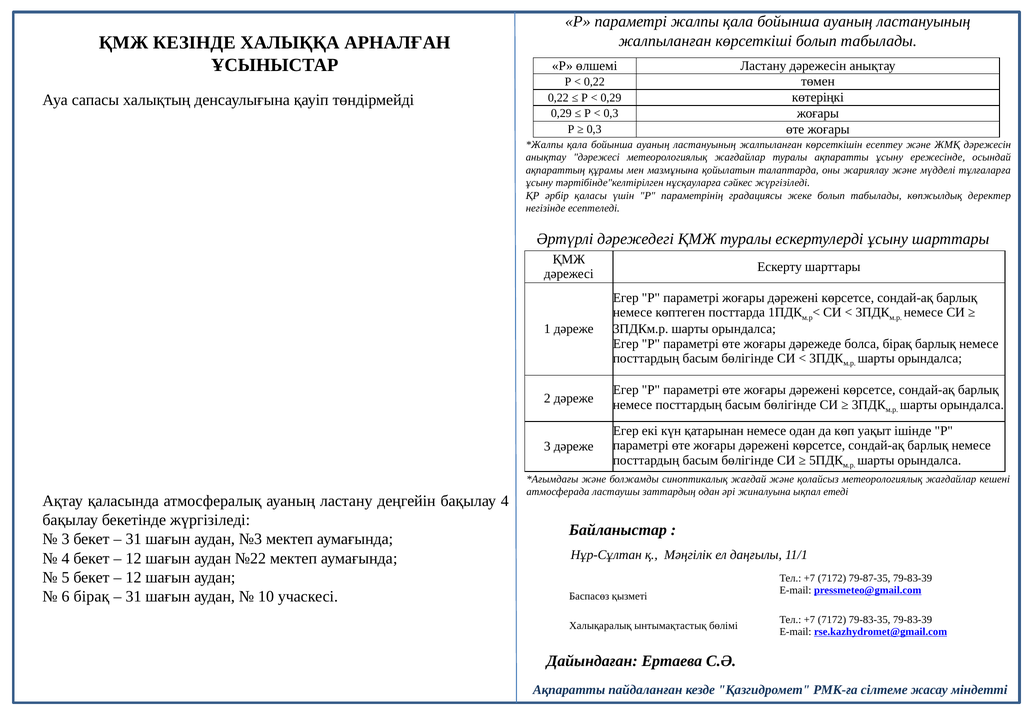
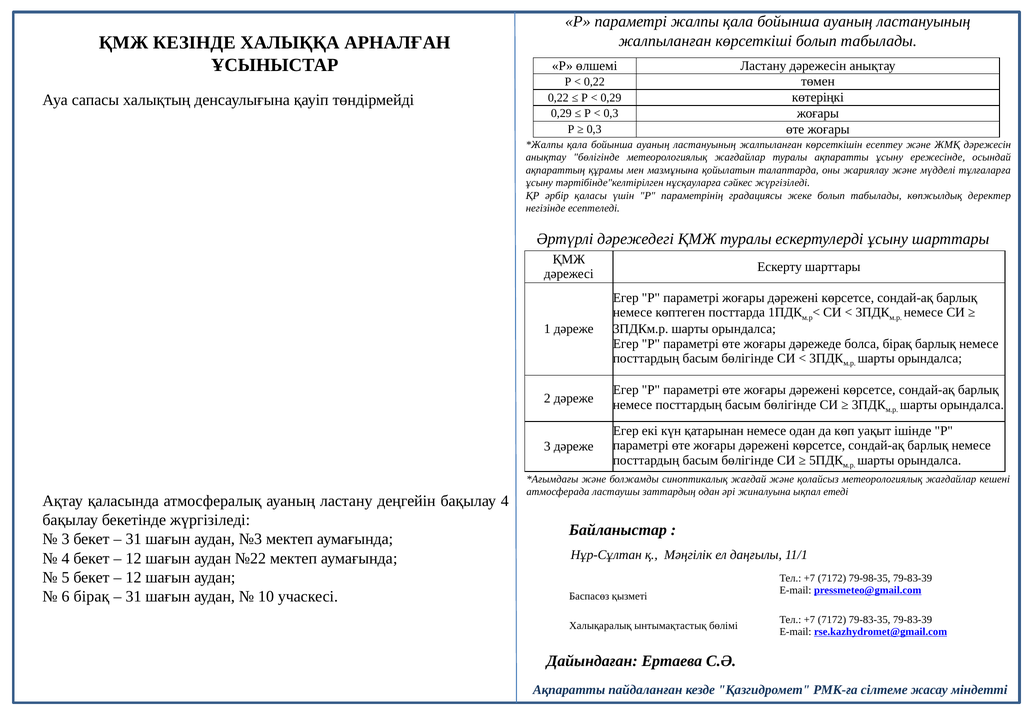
анықтау дәрежесі: дәрежесі -> бөлігінде
79-87-35: 79-87-35 -> 79-98-35
